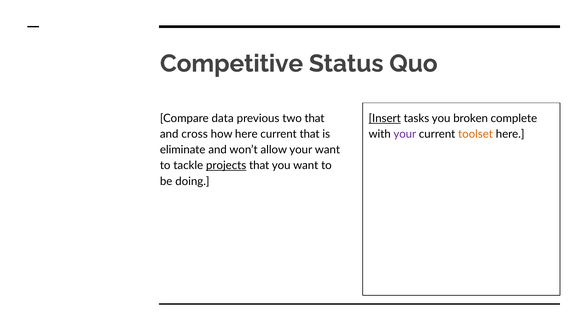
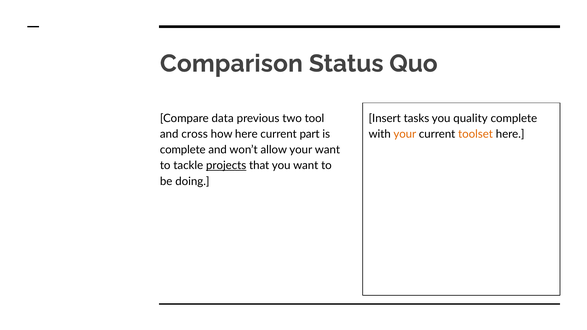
Competitive: Competitive -> Comparison
two that: that -> tool
Insert underline: present -> none
broken: broken -> quality
current that: that -> part
your at (405, 134) colour: purple -> orange
eliminate at (183, 150): eliminate -> complete
